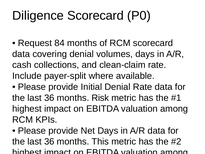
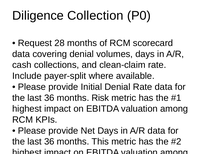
Diligence Scorecard: Scorecard -> Collection
84: 84 -> 28
